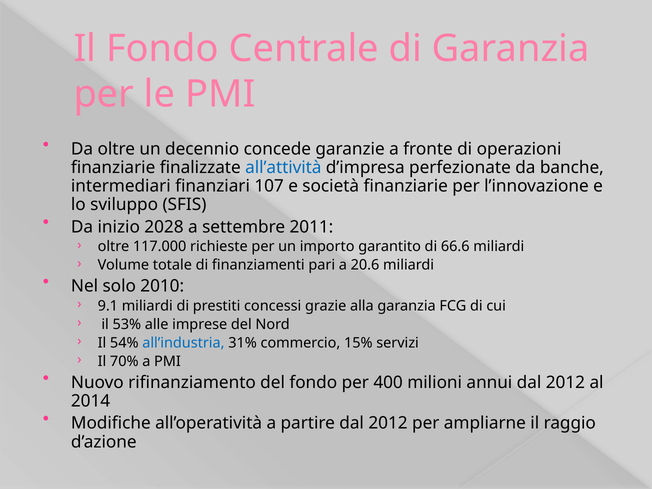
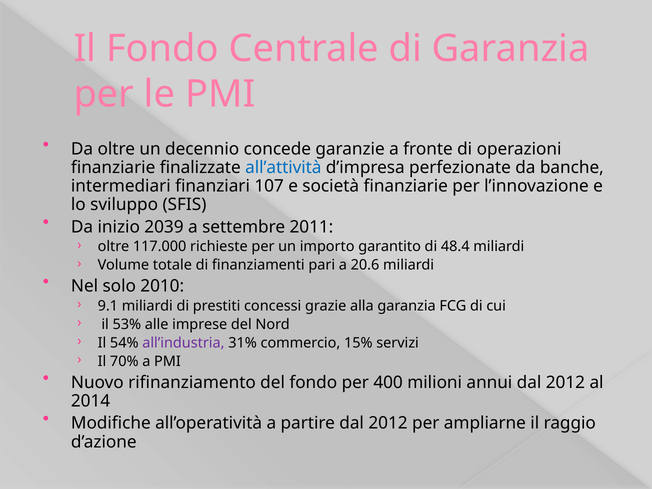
2028: 2028 -> 2039
66.6: 66.6 -> 48.4
all’industria colour: blue -> purple
